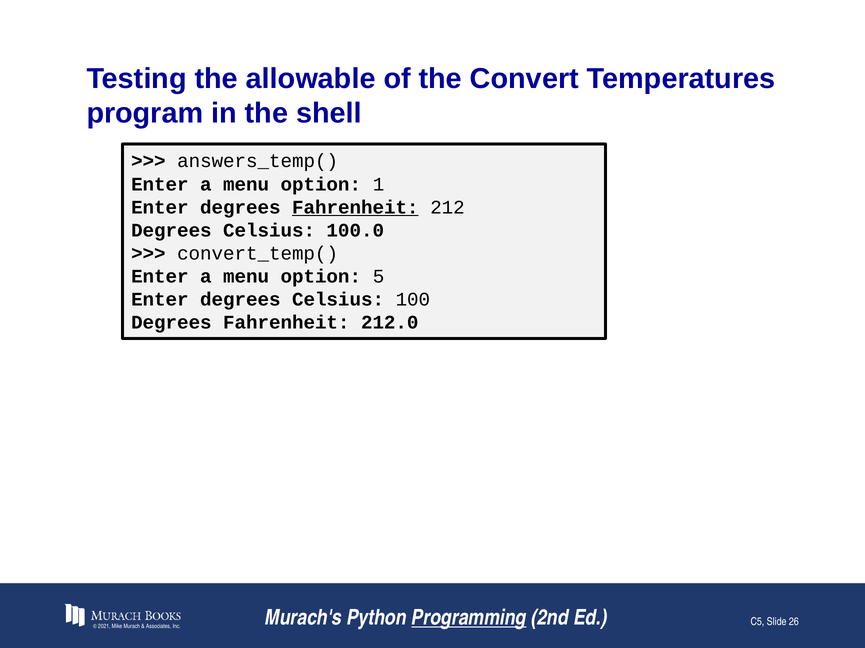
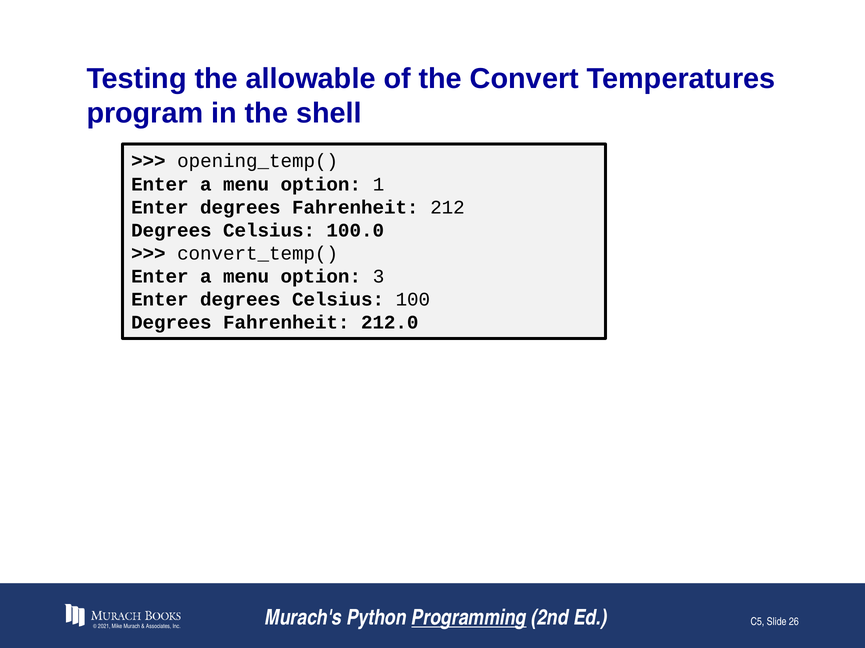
answers_temp(: answers_temp( -> opening_temp(
Fahrenheit at (355, 207) underline: present -> none
5: 5 -> 3
